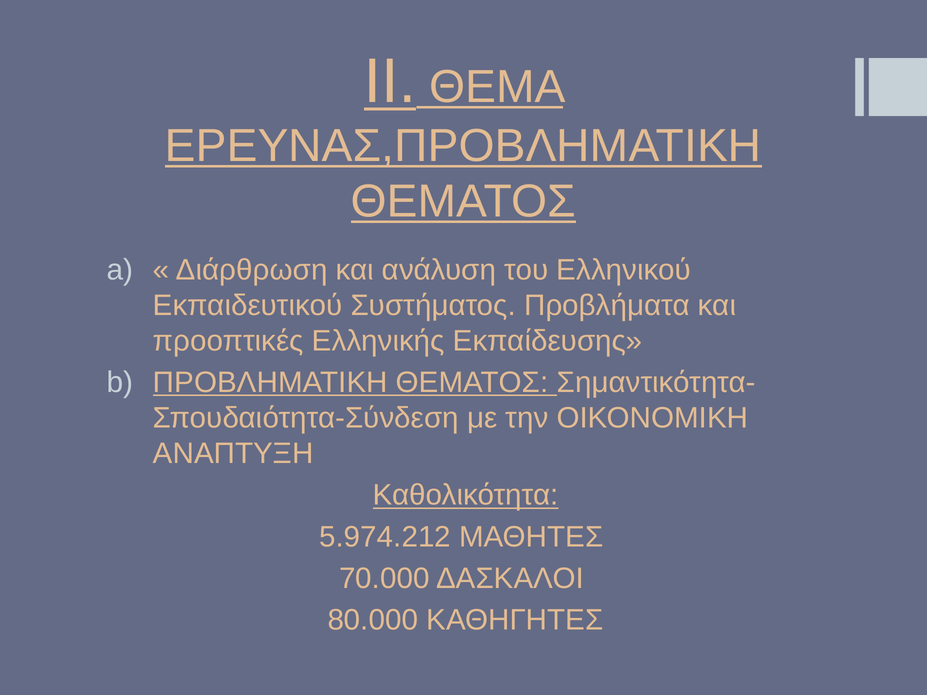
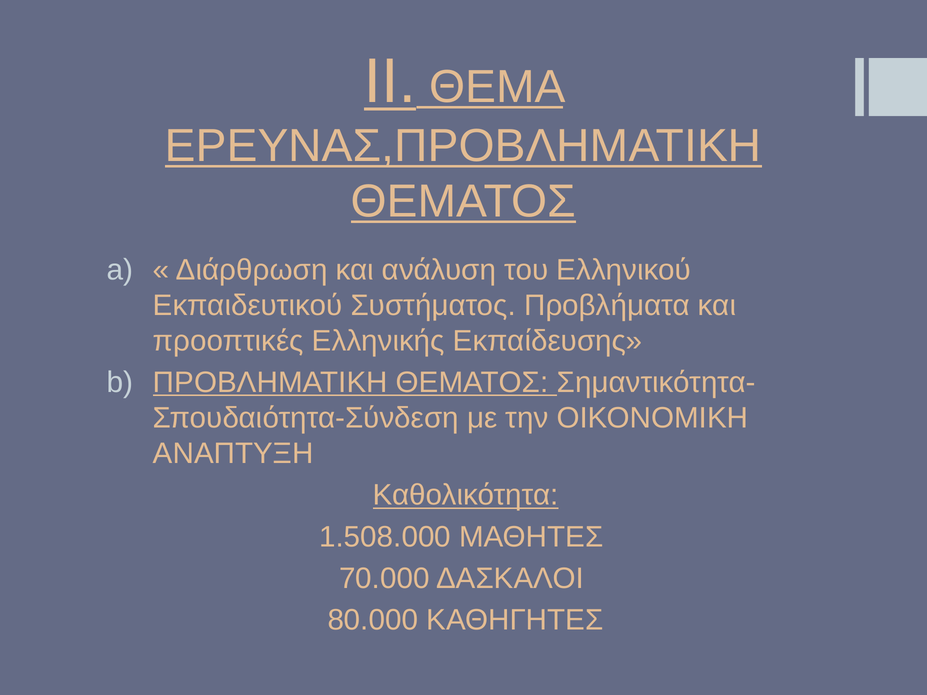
5.974.212: 5.974.212 -> 1.508.000
